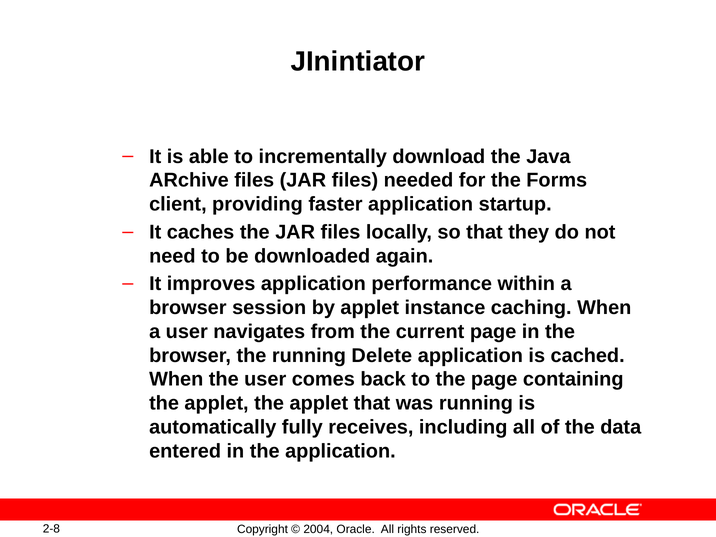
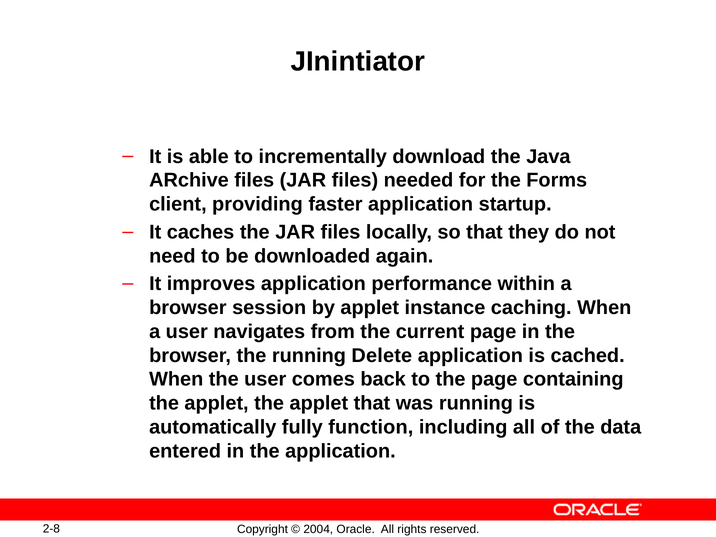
receives: receives -> function
